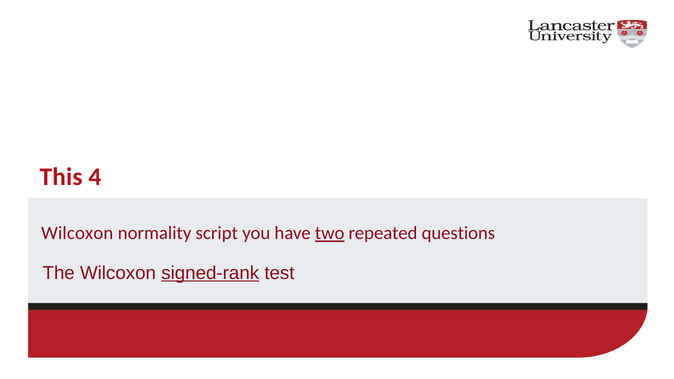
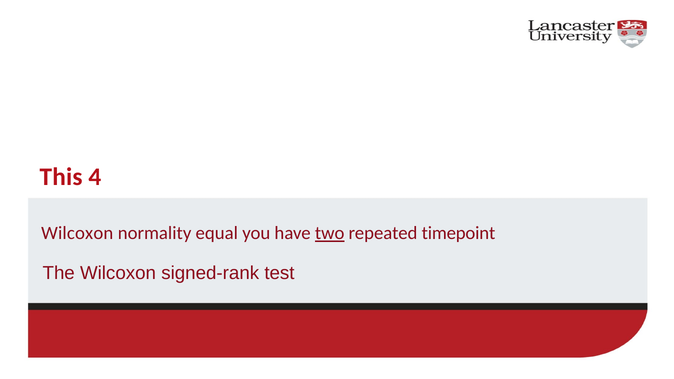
script: script -> equal
questions: questions -> timepoint
signed-rank underline: present -> none
